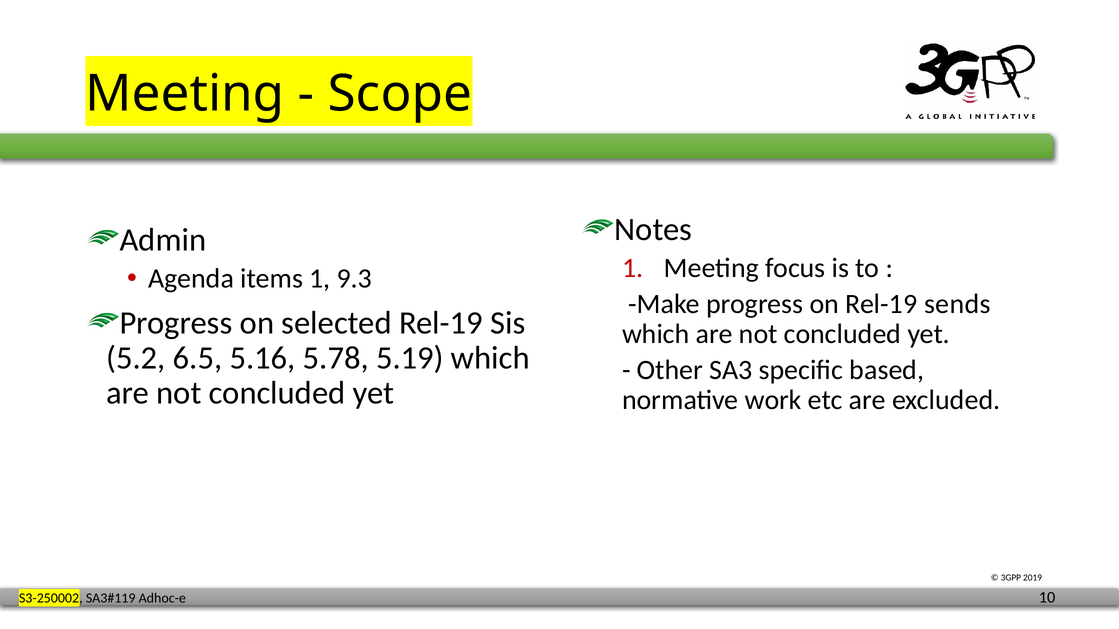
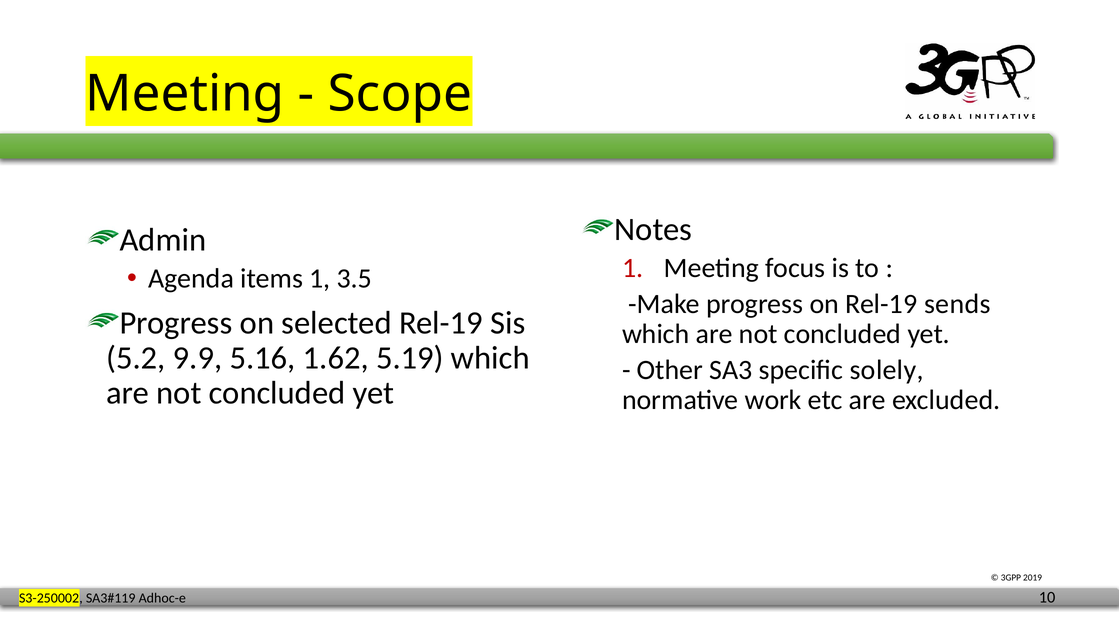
9.3: 9.3 -> 3.5
6.5: 6.5 -> 9.9
5.78: 5.78 -> 1.62
based: based -> solely
